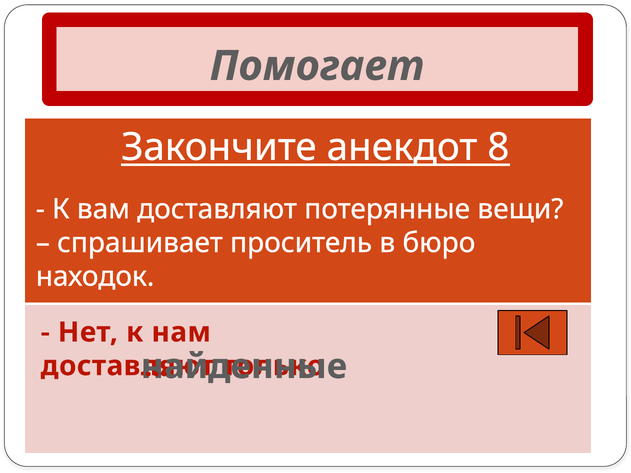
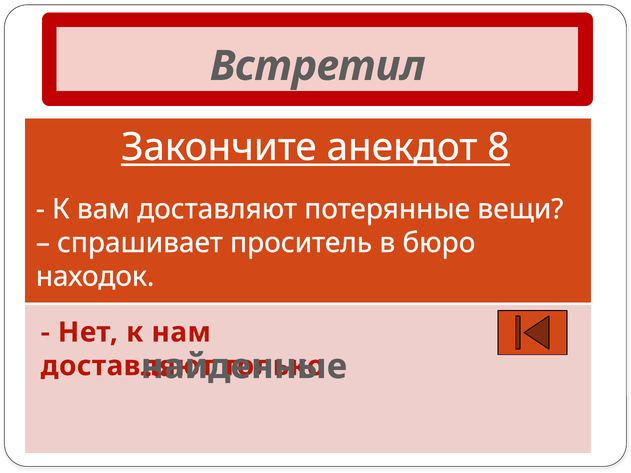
Помогает: Помогает -> Встретил
